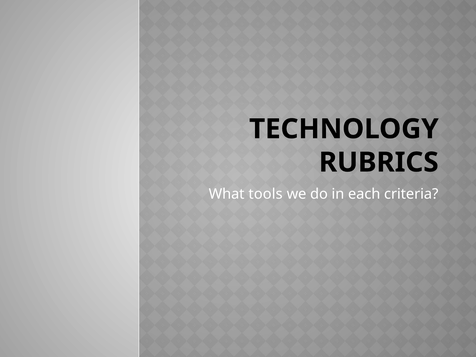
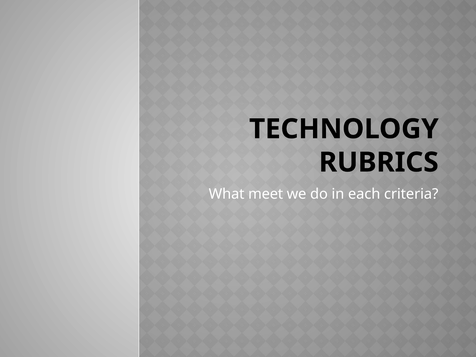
tools: tools -> meet
